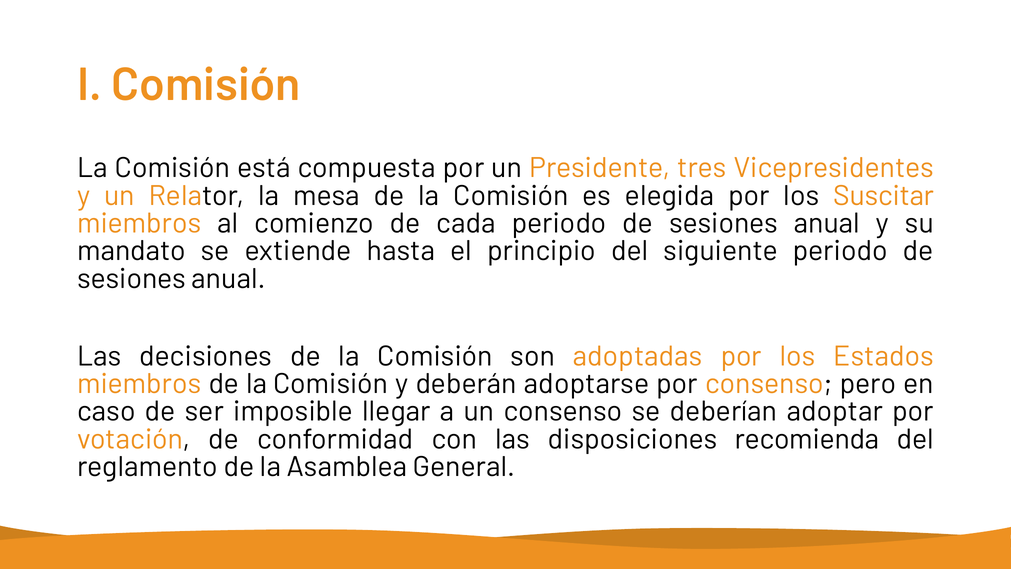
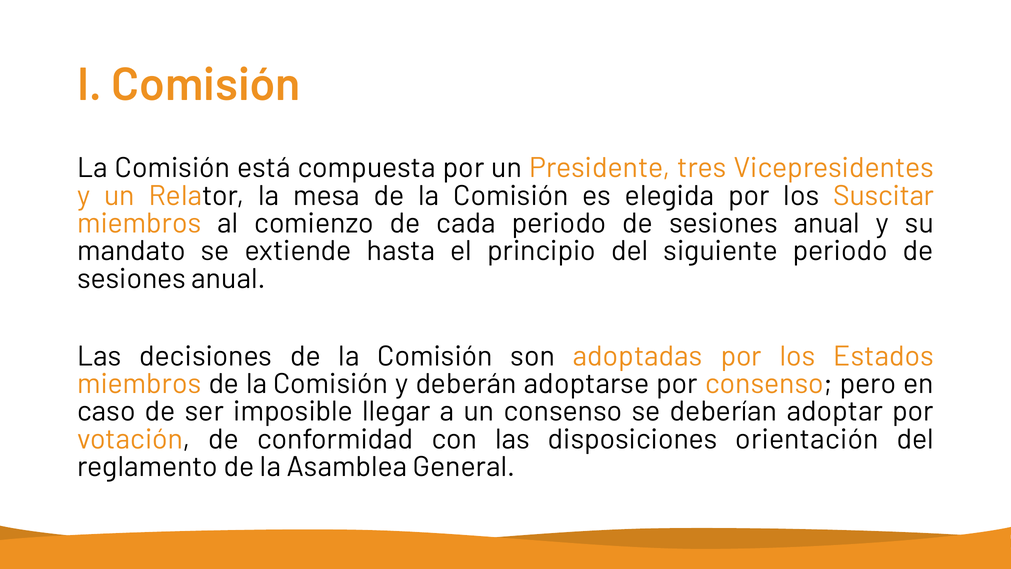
recomienda: recomienda -> orientación
